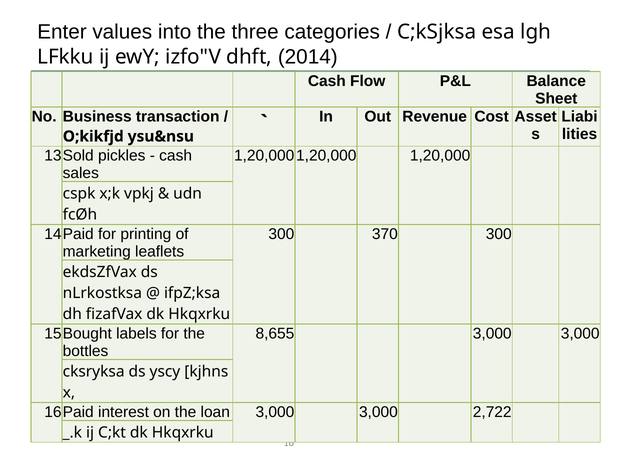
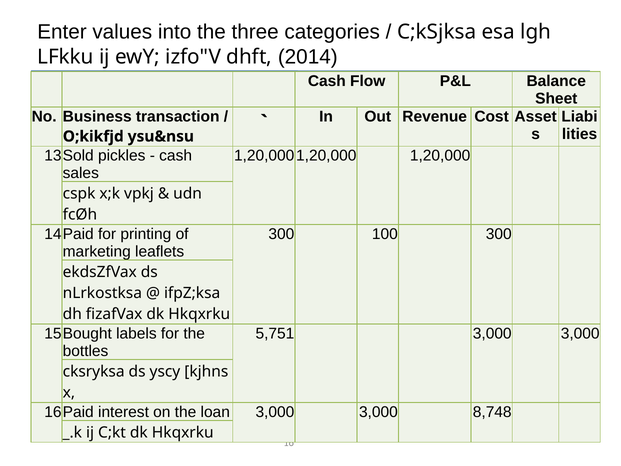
370: 370 -> 100
8,655: 8,655 -> 5,751
2,722: 2,722 -> 8,748
